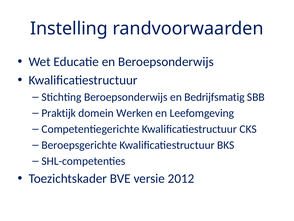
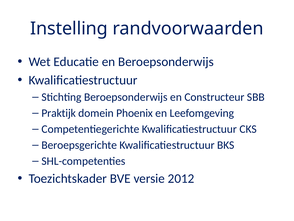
Bedrijfsmatig: Bedrijfsmatig -> Constructeur
Werken: Werken -> Phoenix
